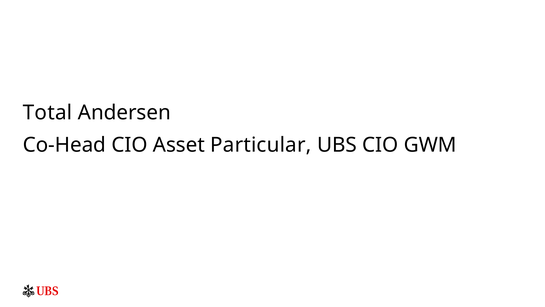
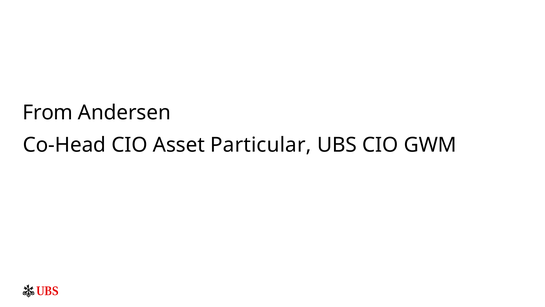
Total: Total -> From
